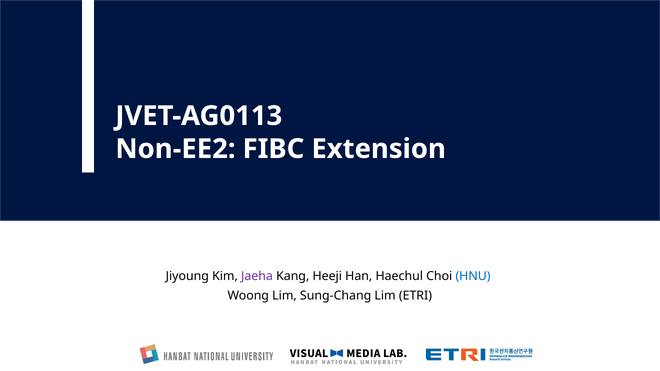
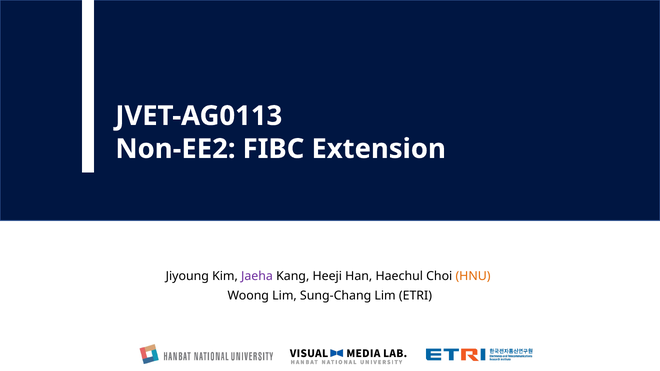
HNU colour: blue -> orange
